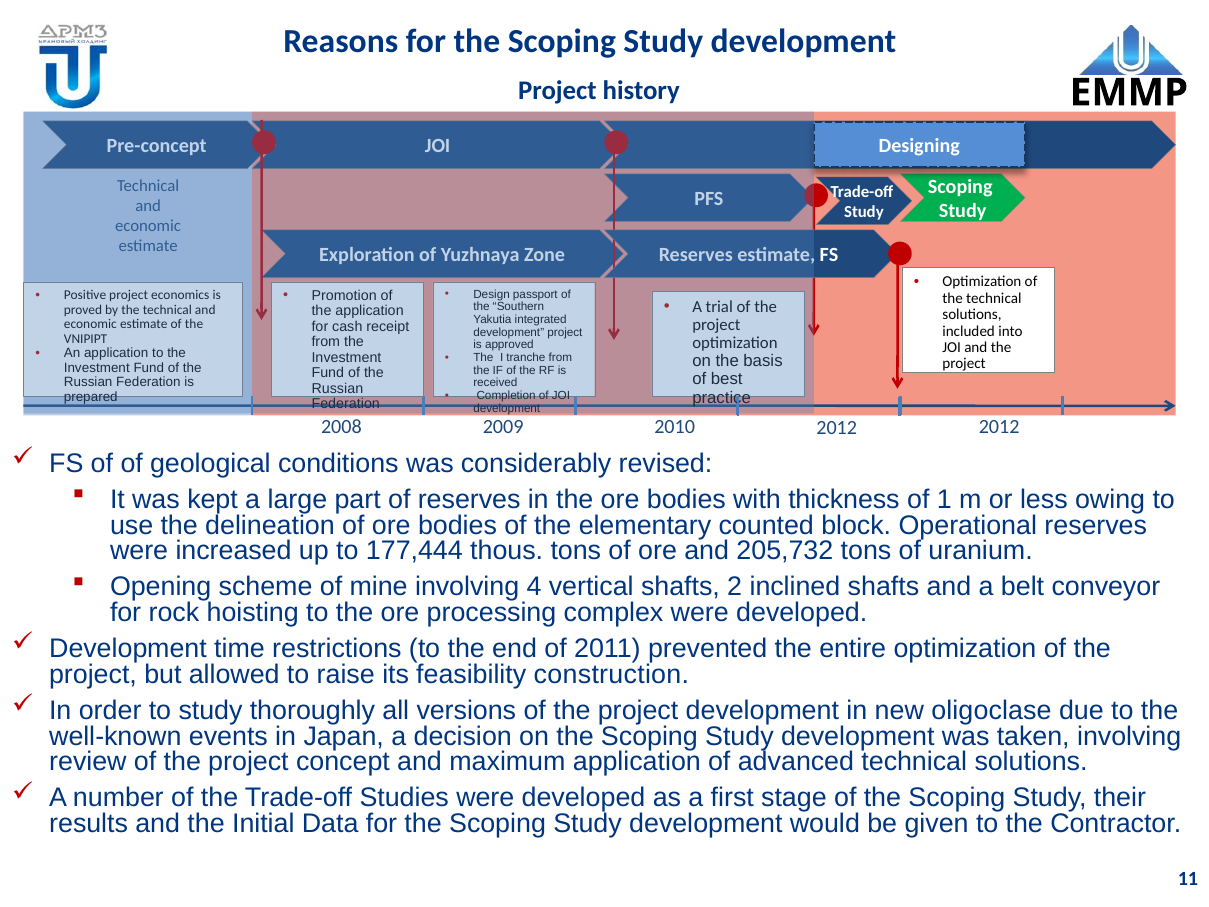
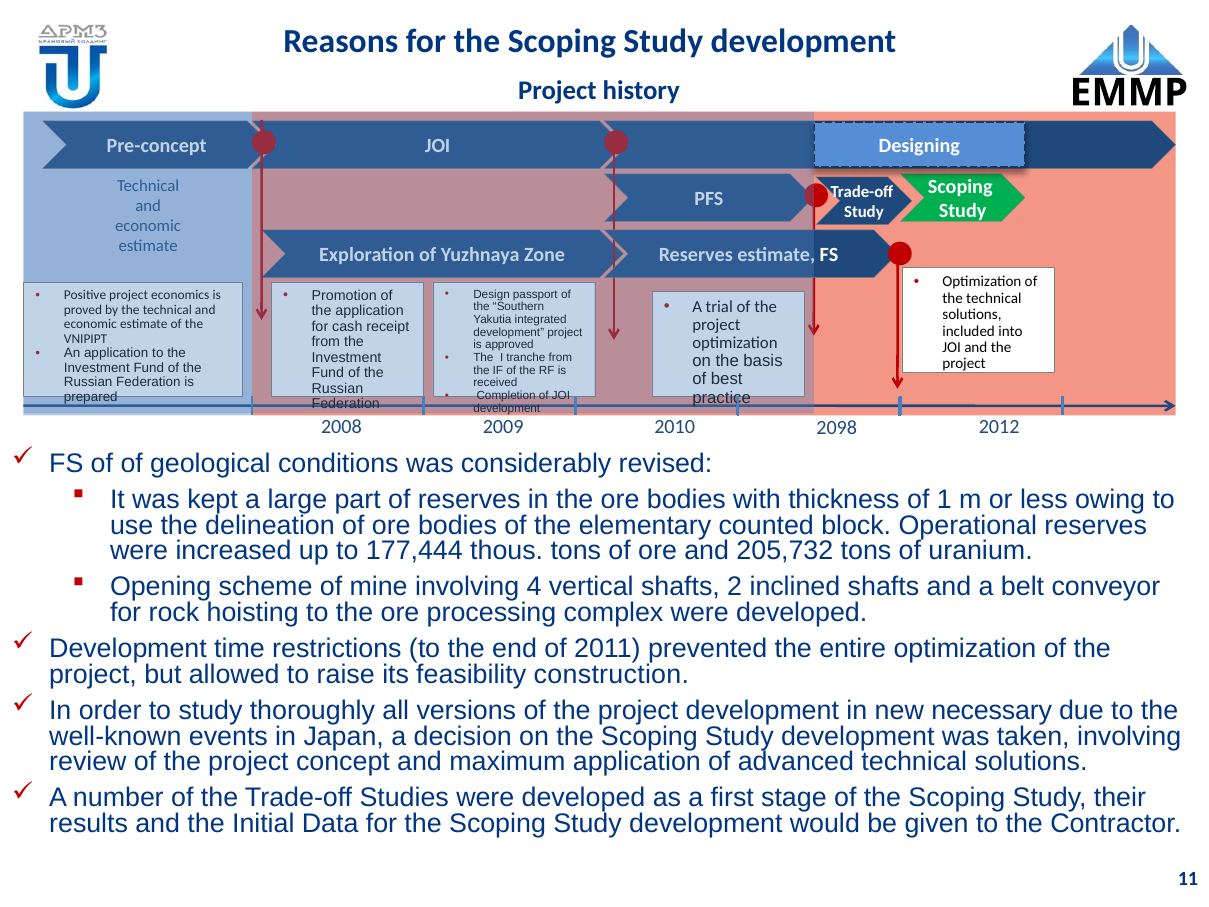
2012 at (837, 428): 2012 -> 2098
oligoclase: oligoclase -> necessary
